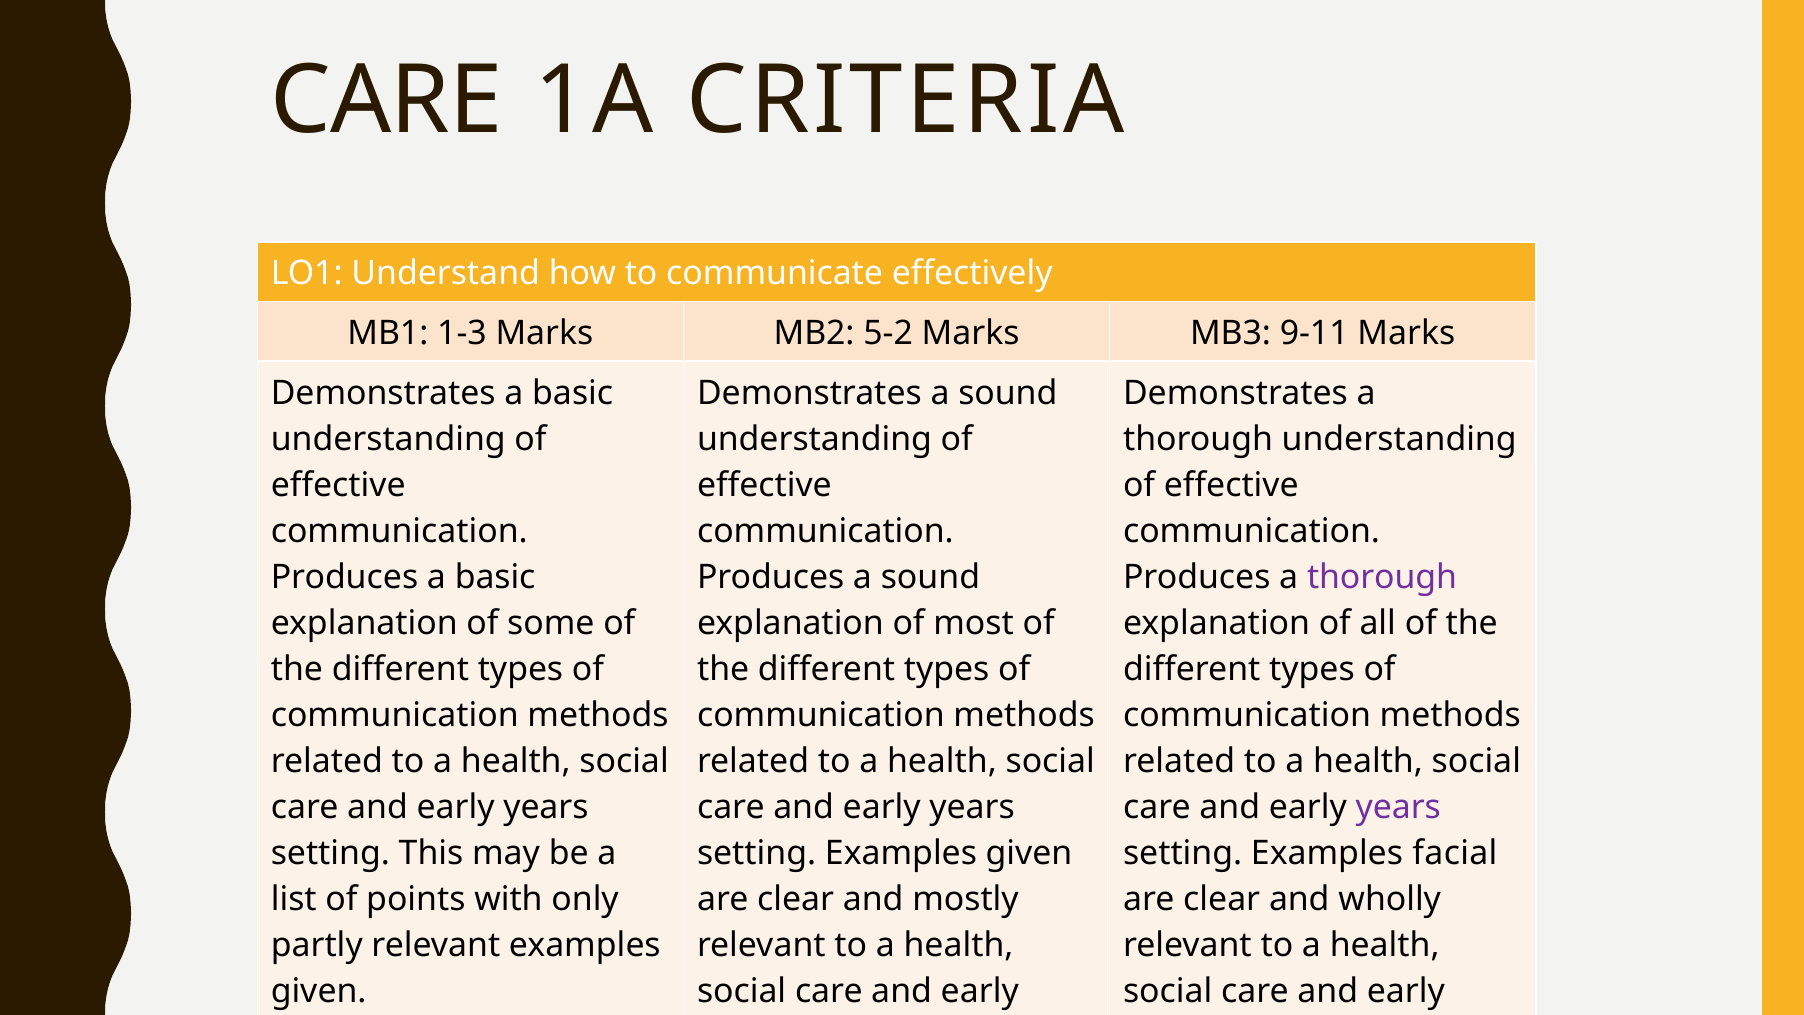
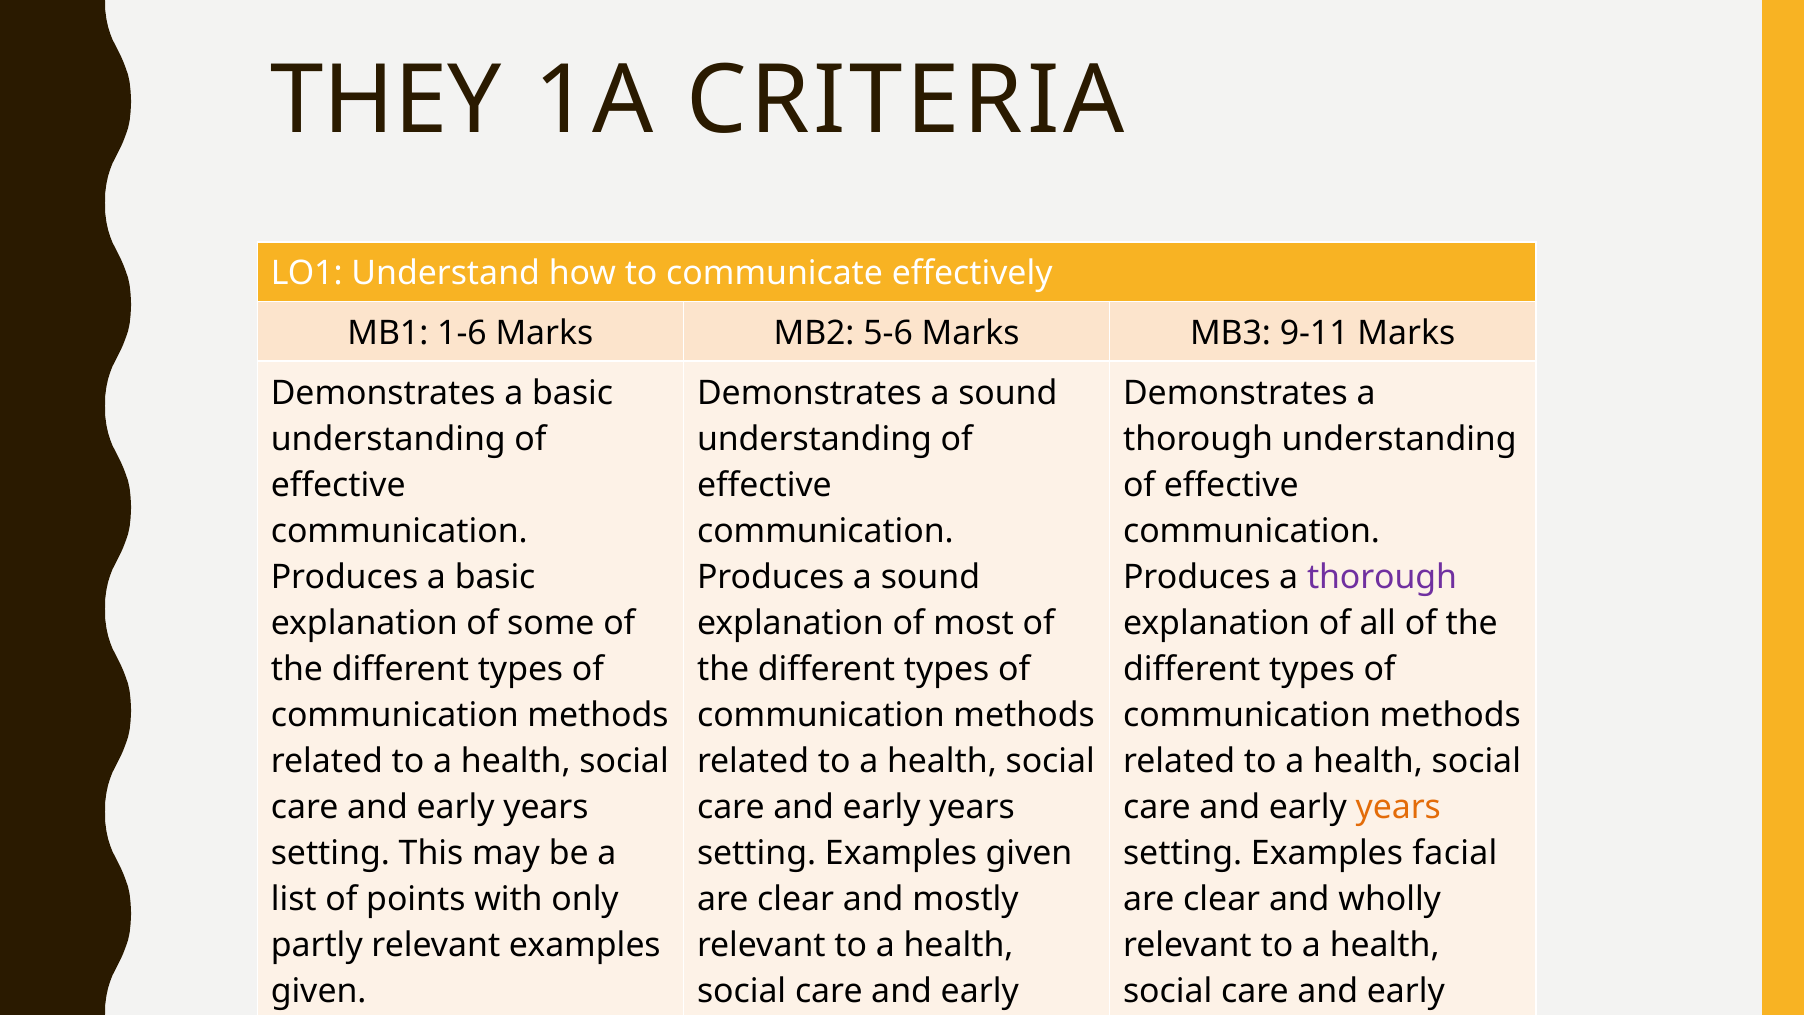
CARE at (387, 101): CARE -> THEY
1-3: 1-3 -> 1-6
5-2: 5-2 -> 5-6
years at (1398, 807) colour: purple -> orange
